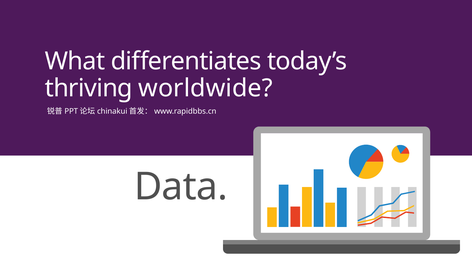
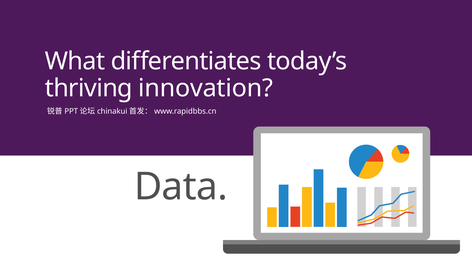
worldwide: worldwide -> innovation
